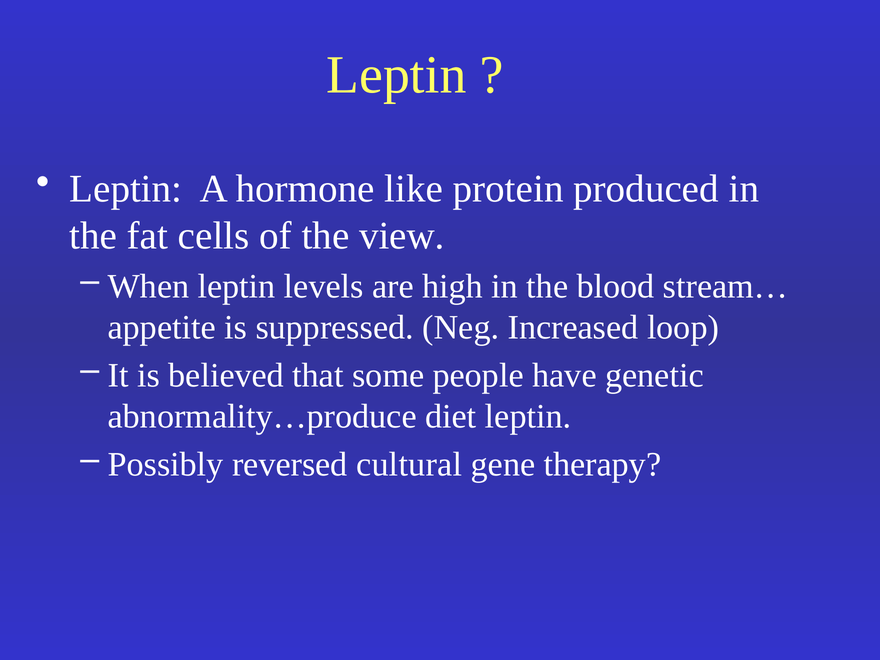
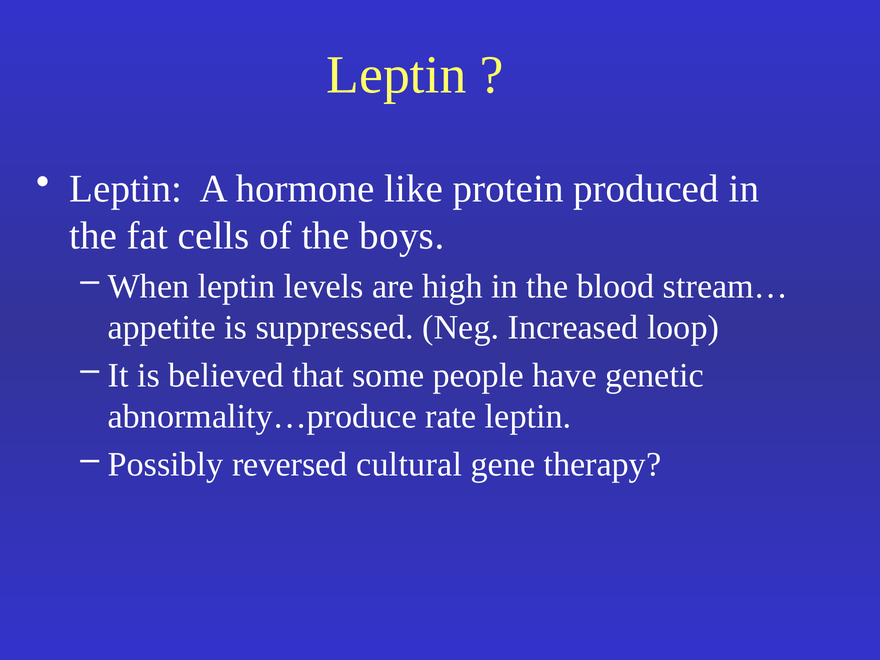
view: view -> boys
diet: diet -> rate
